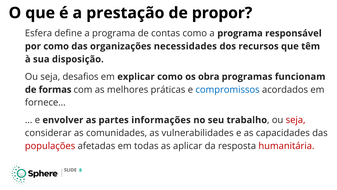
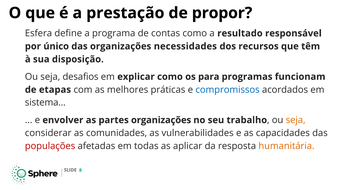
como a programa: programa -> resultado
por como: como -> único
obra: obra -> para
formas: formas -> etapas
fornece: fornece -> sistema
partes informações: informações -> organizações
seja at (296, 120) colour: red -> orange
humanitária colour: red -> orange
